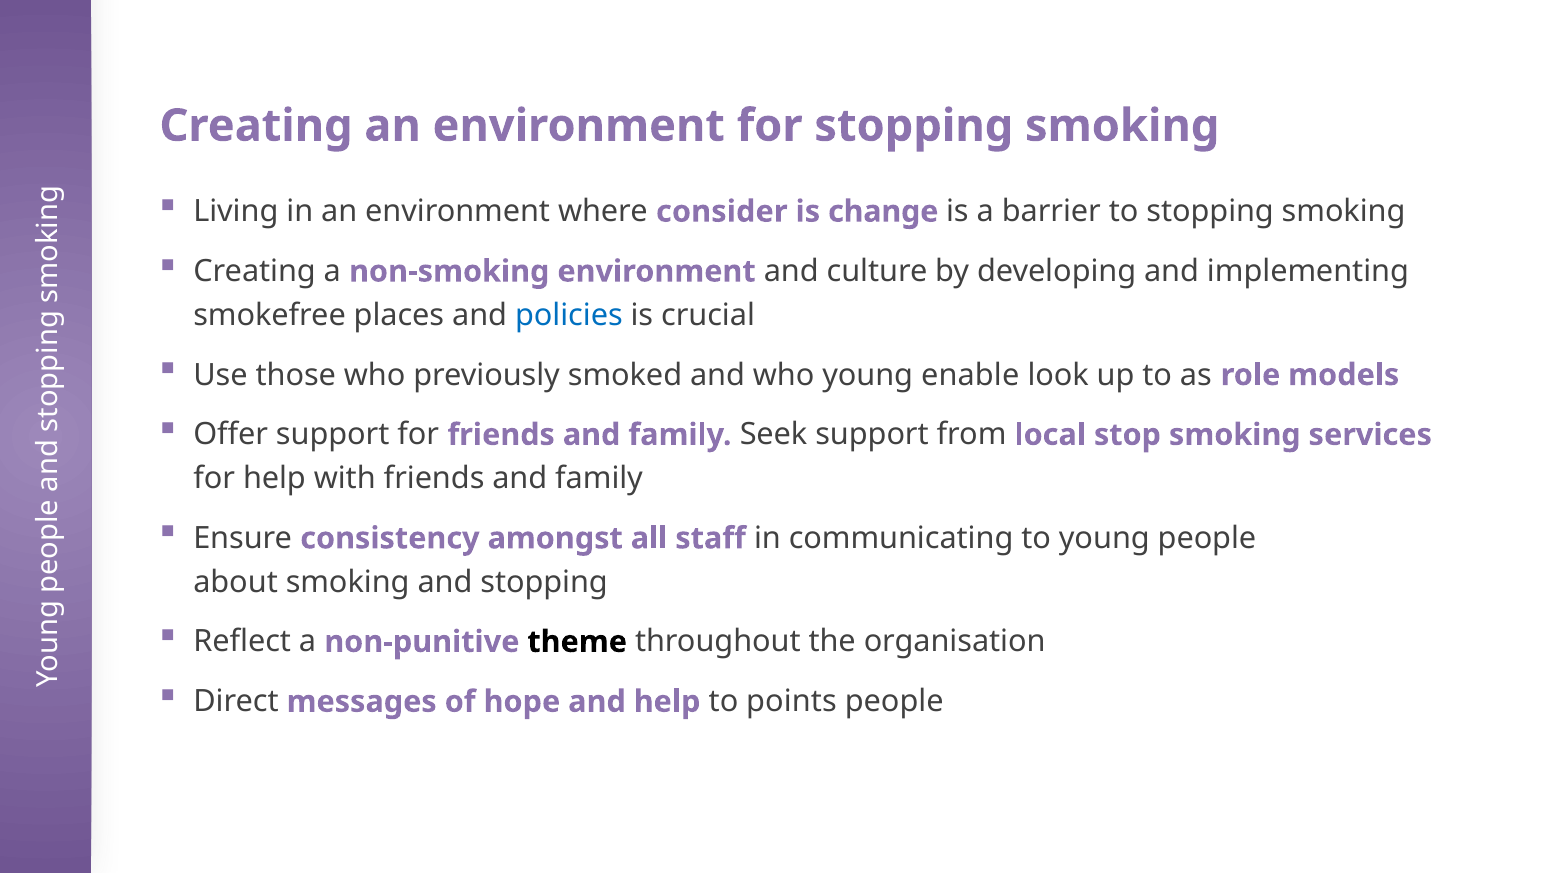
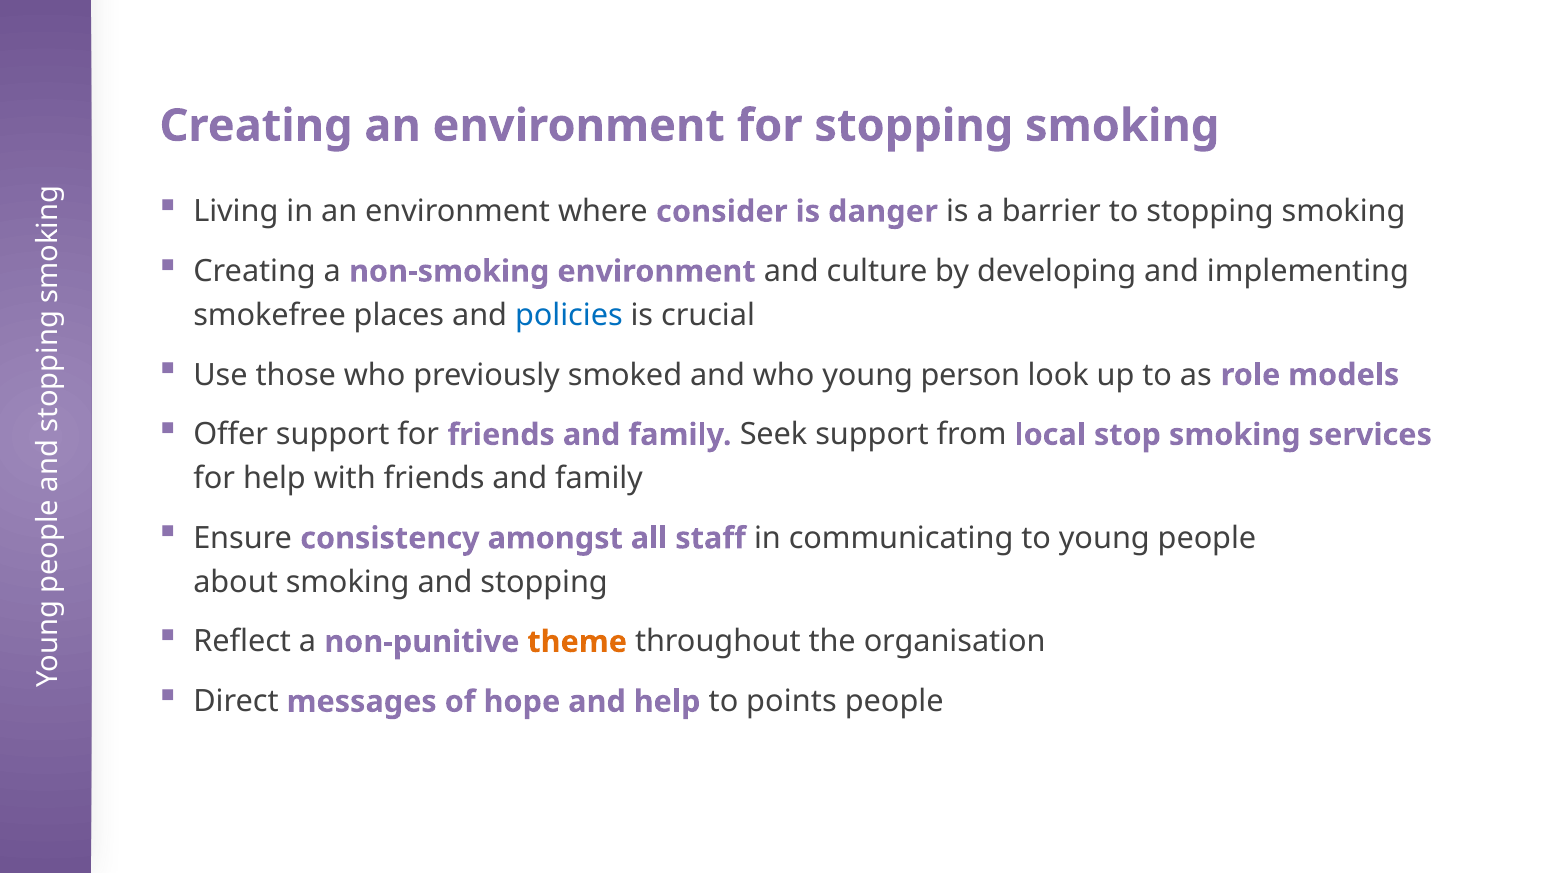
change: change -> danger
enable: enable -> person
theme colour: black -> orange
